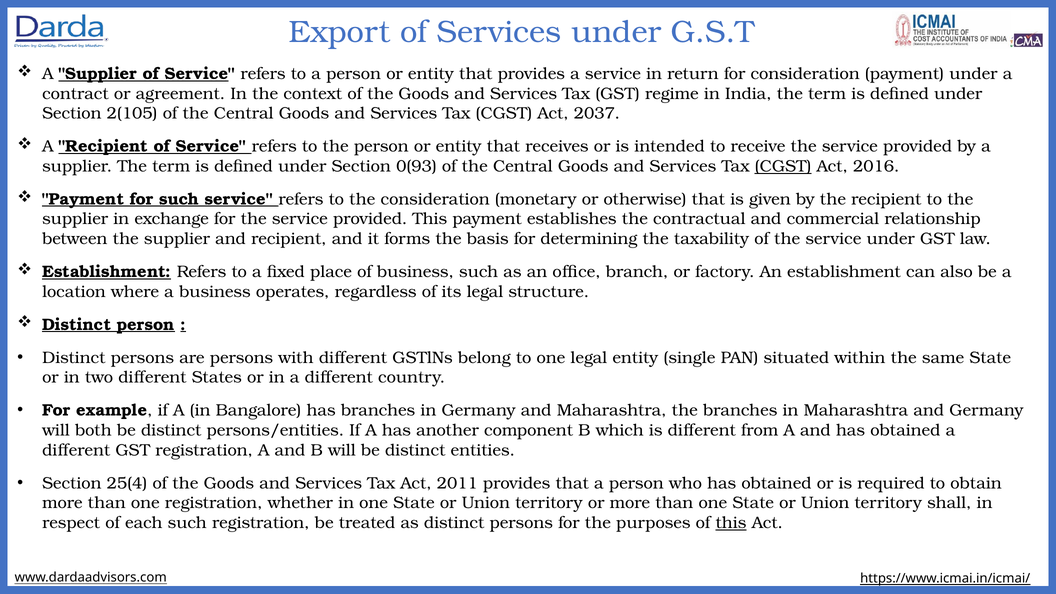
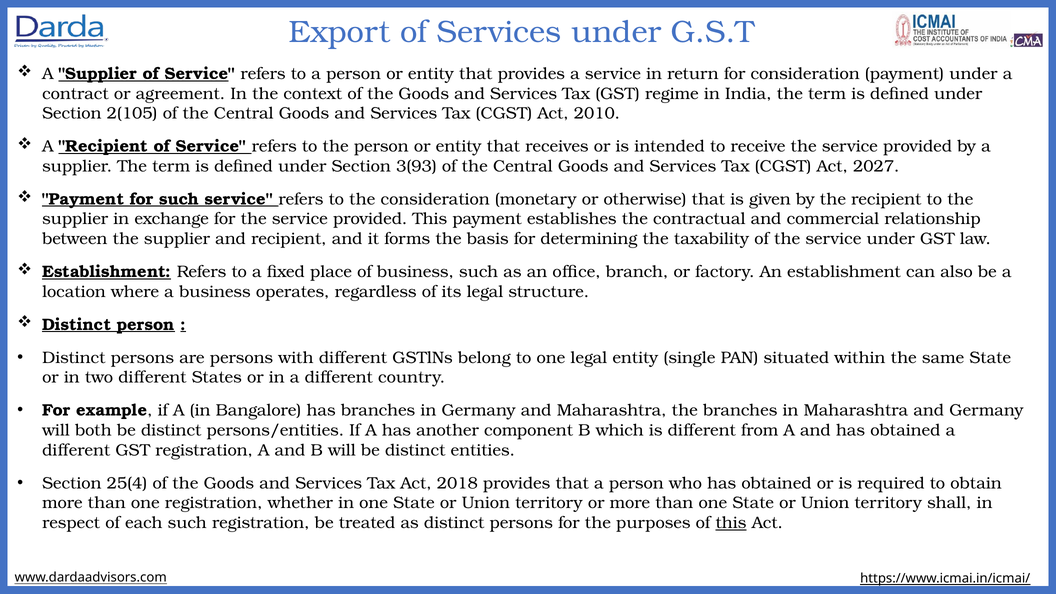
2037: 2037 -> 2010
0(93: 0(93 -> 3(93
CGST at (783, 166) underline: present -> none
2016: 2016 -> 2027
2011: 2011 -> 2018
